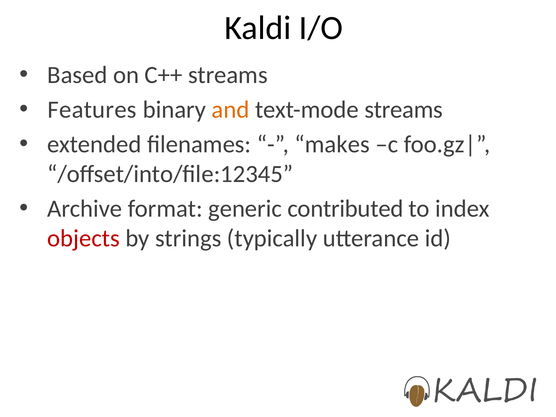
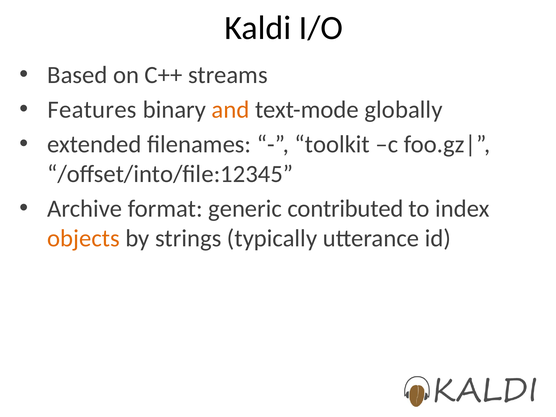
text-mode streams: streams -> globally
makes: makes -> toolkit
objects colour: red -> orange
